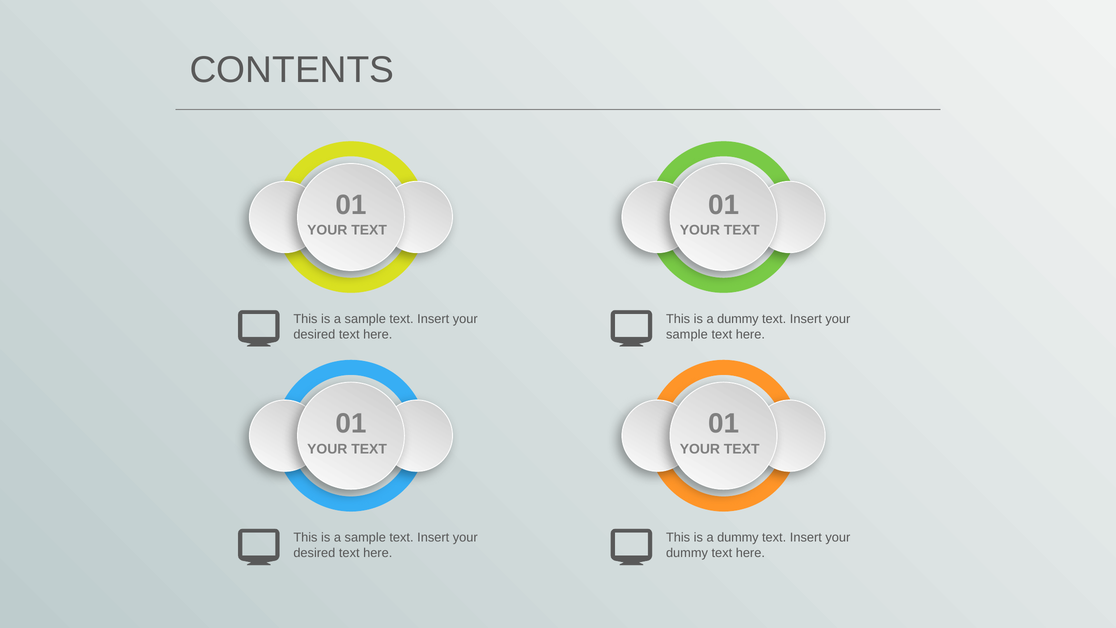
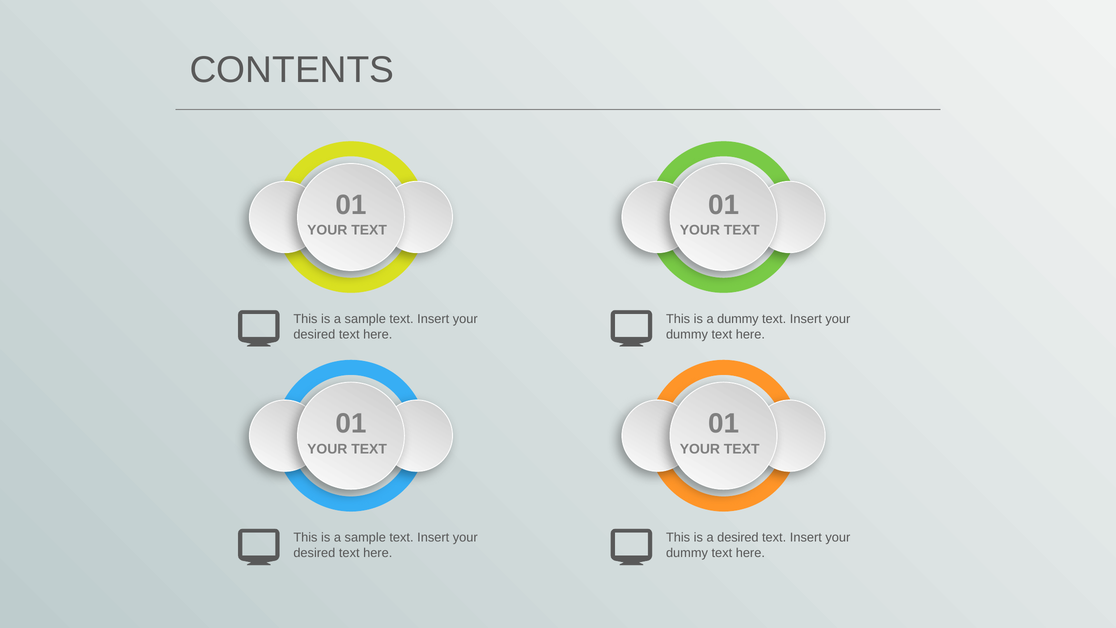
sample at (687, 334): sample -> dummy
dummy at (738, 538): dummy -> desired
